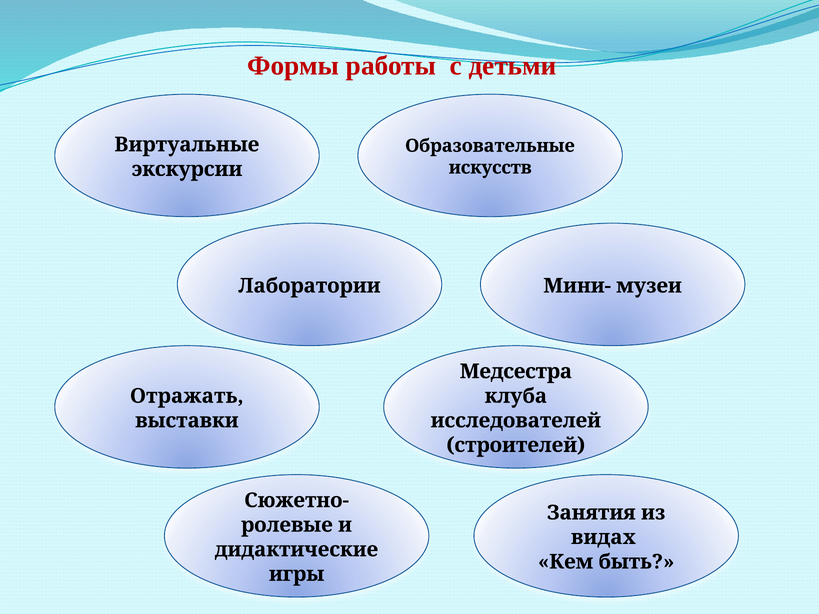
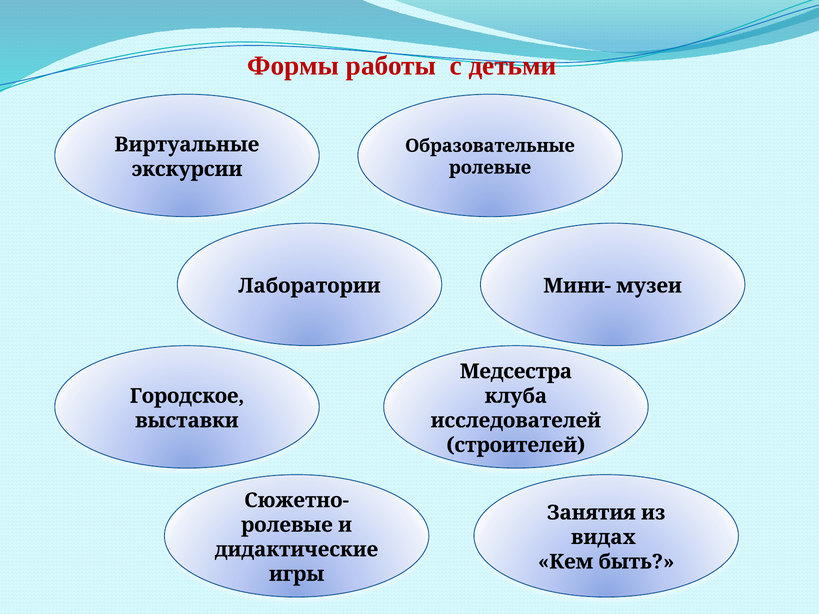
искусств at (490, 168): искусств -> ролевые
Отражать: Отражать -> Городское
